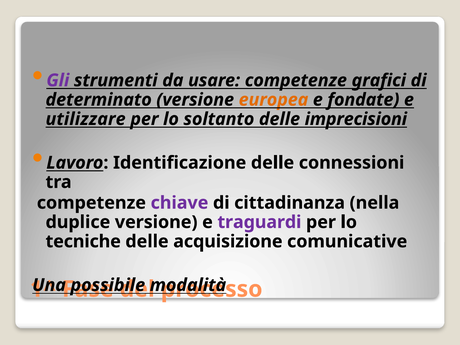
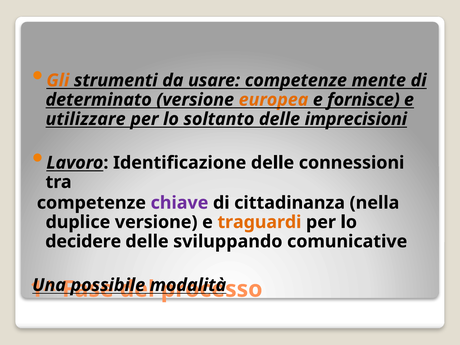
Gli colour: purple -> orange
grafici: grafici -> mente
fondate: fondate -> fornisce
traguardi colour: purple -> orange
tecniche: tecniche -> decidere
acquisizione: acquisizione -> sviluppando
